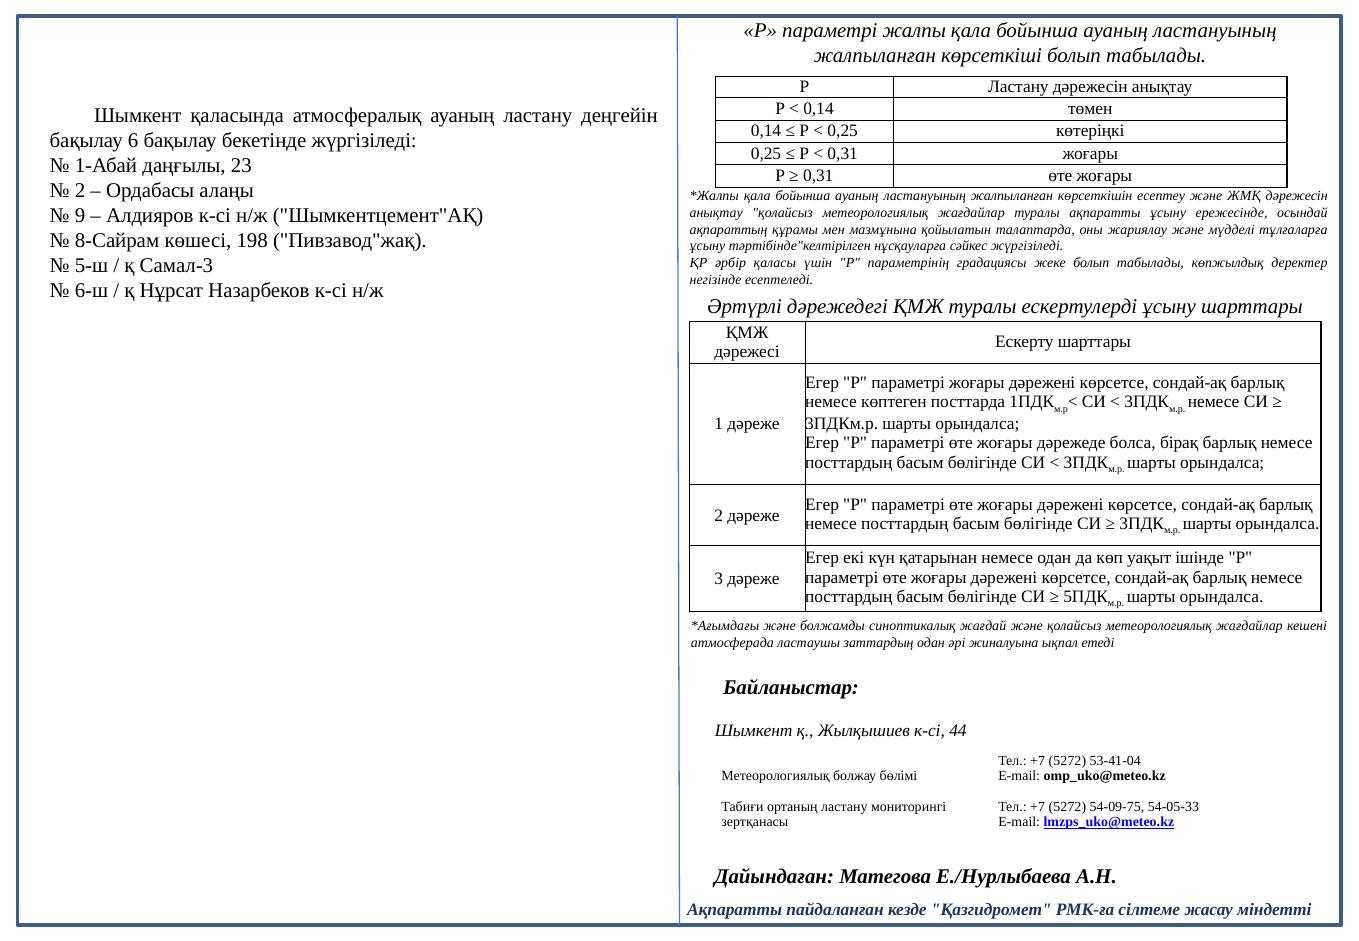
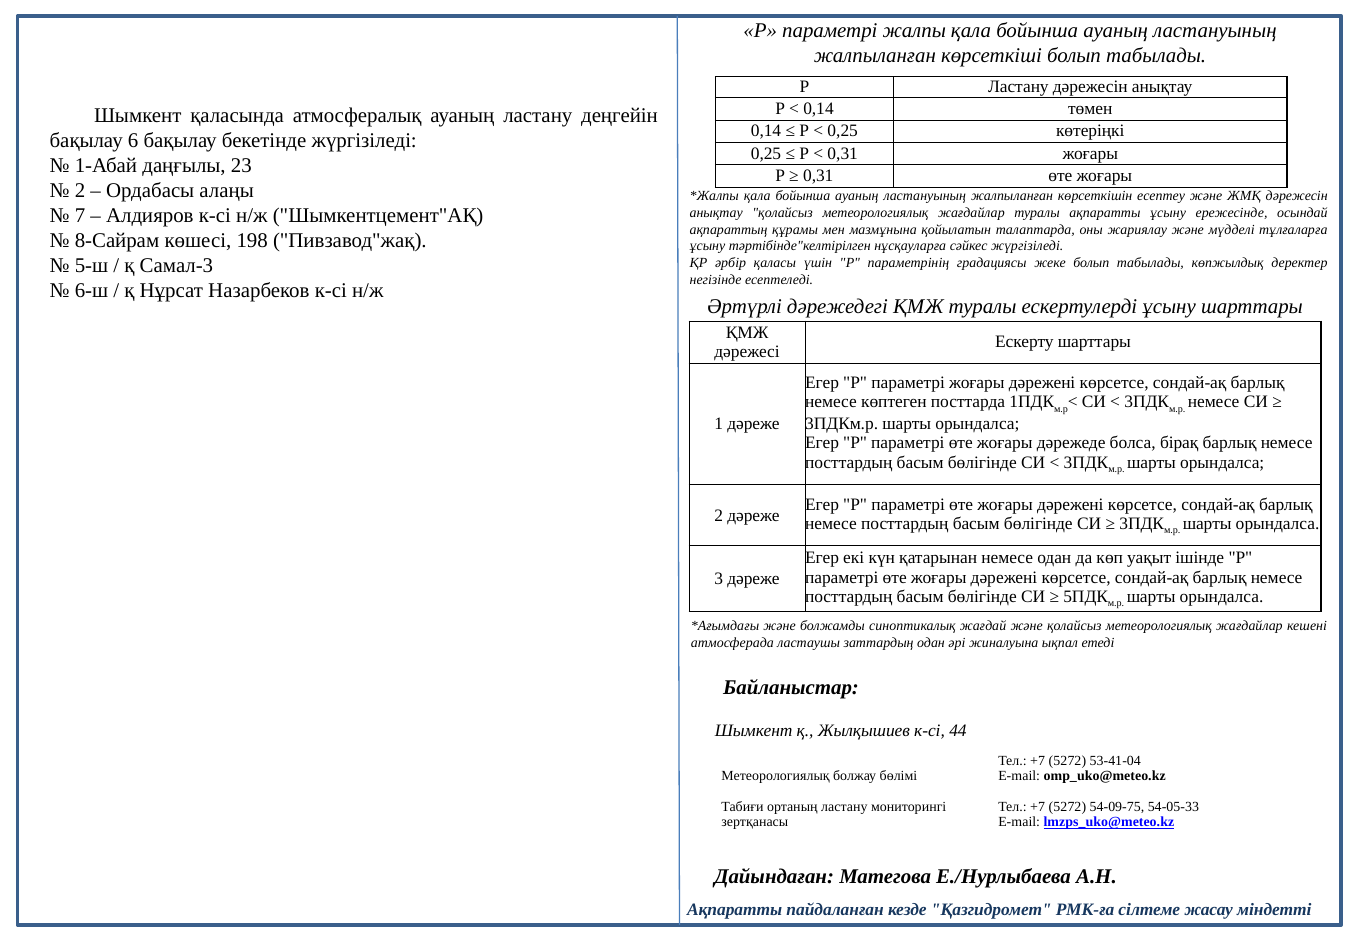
9: 9 -> 7
